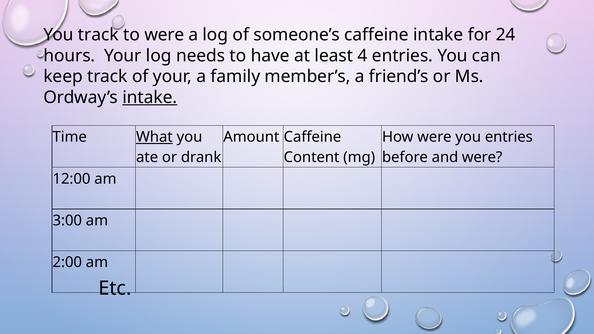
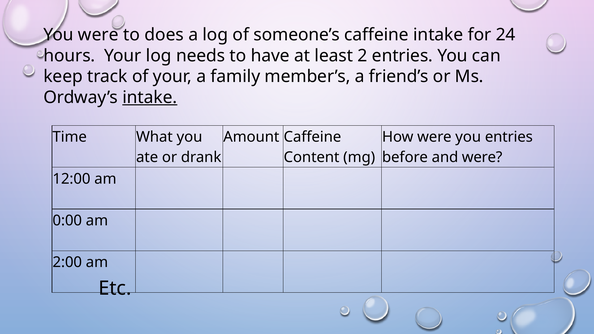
You track: track -> were
to were: were -> does
4: 4 -> 2
What underline: present -> none
3:00: 3:00 -> 0:00
